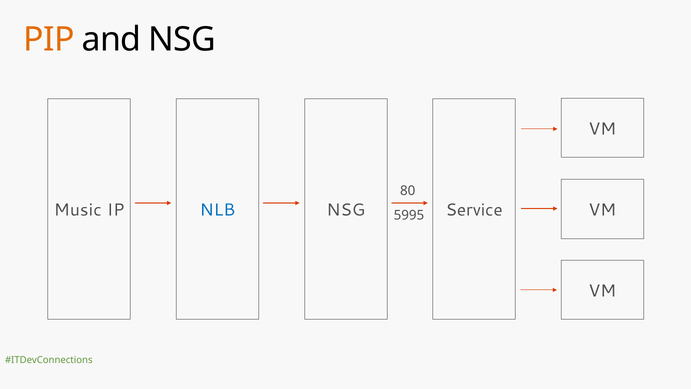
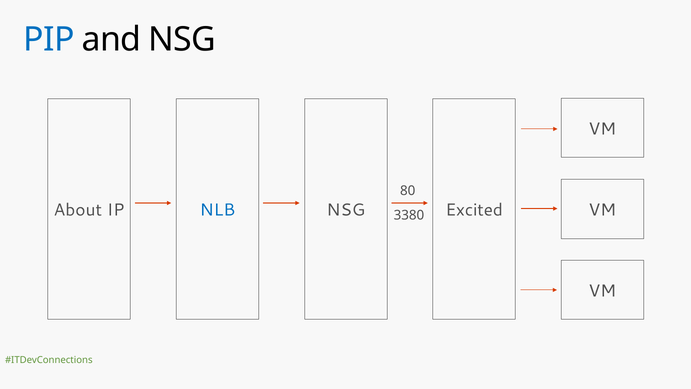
PIP colour: orange -> blue
Music: Music -> About
Service: Service -> Excited
5995: 5995 -> 3380
